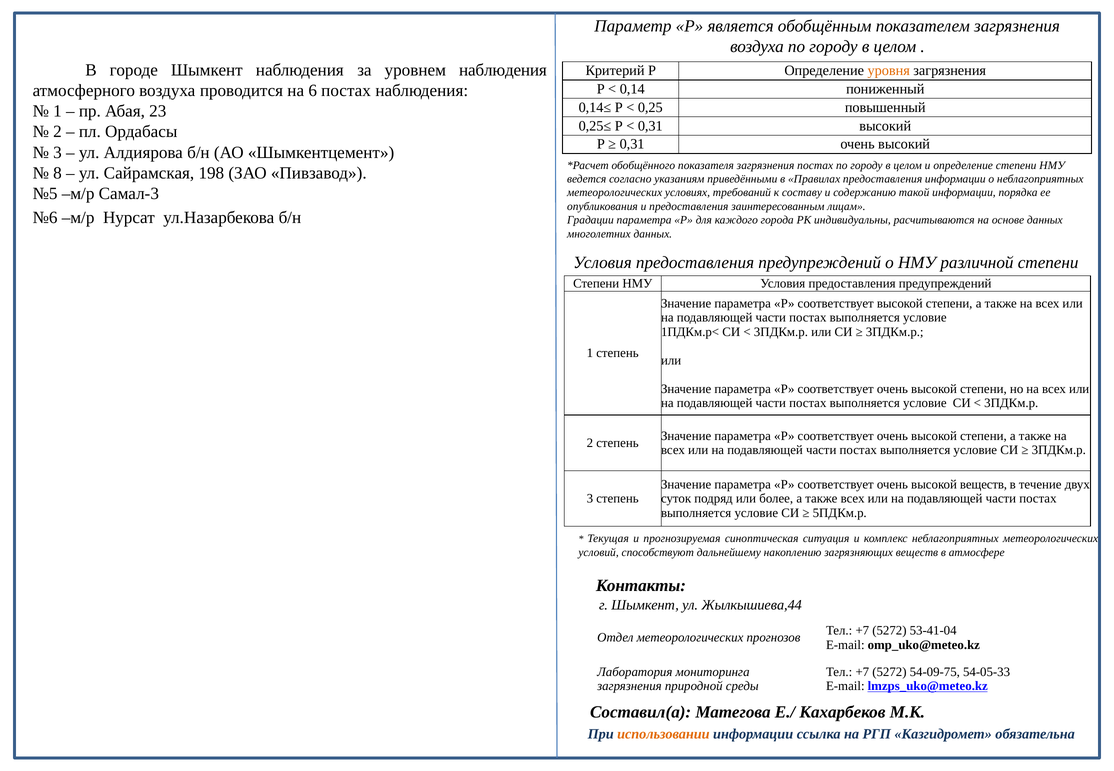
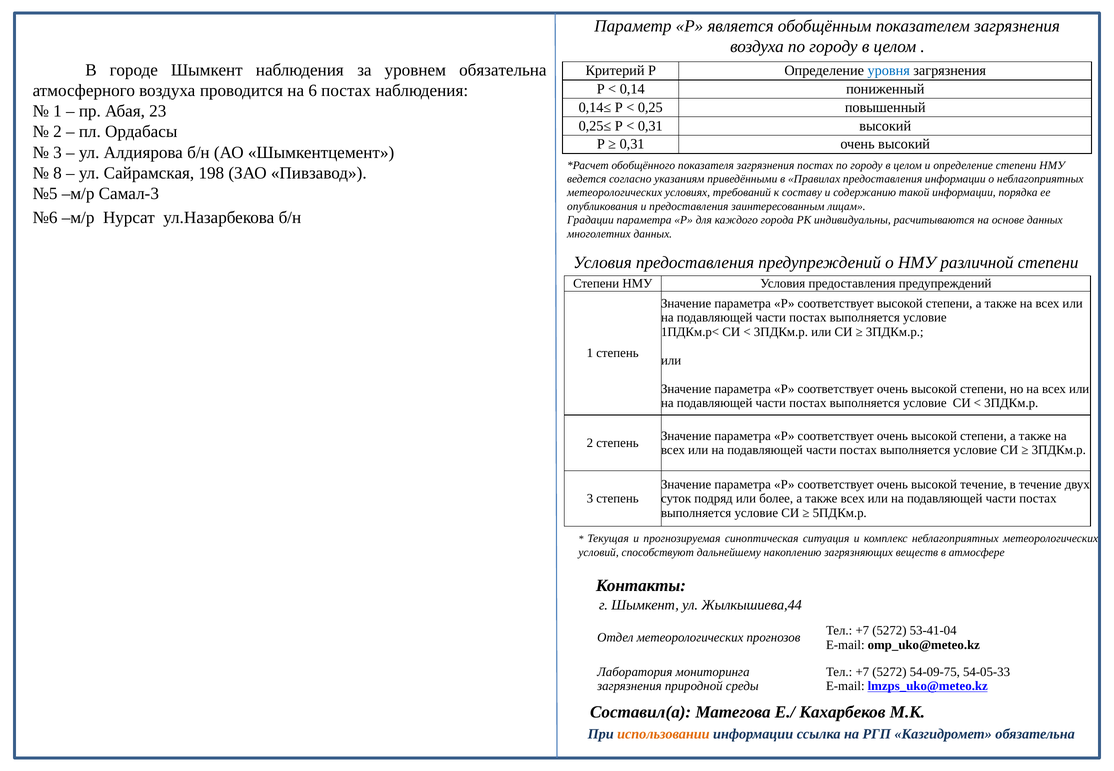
уровнем наблюдения: наблюдения -> обязательна
уровня colour: orange -> blue
высокой веществ: веществ -> течение
